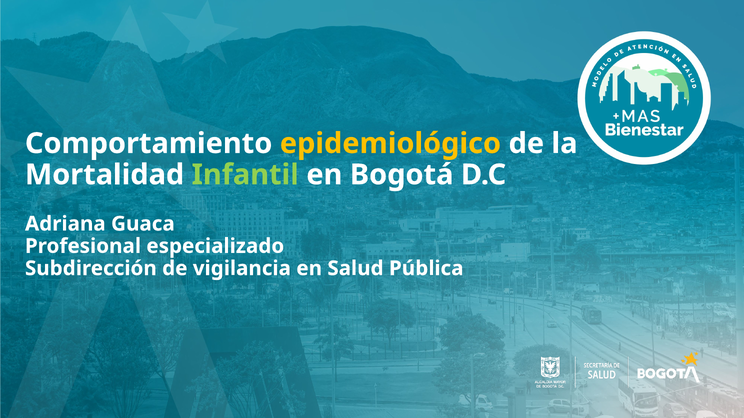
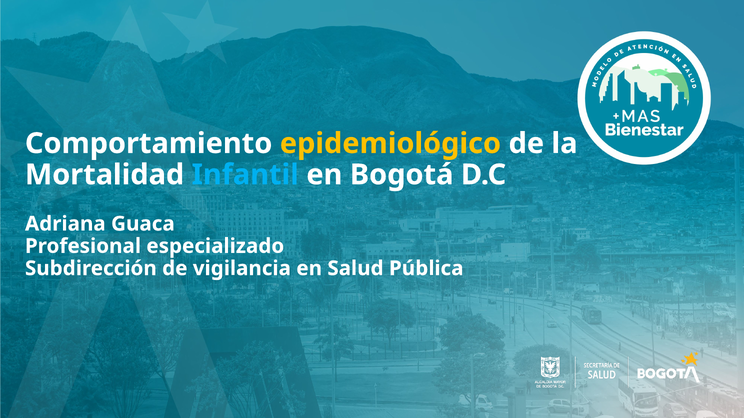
Infantil colour: light green -> light blue
